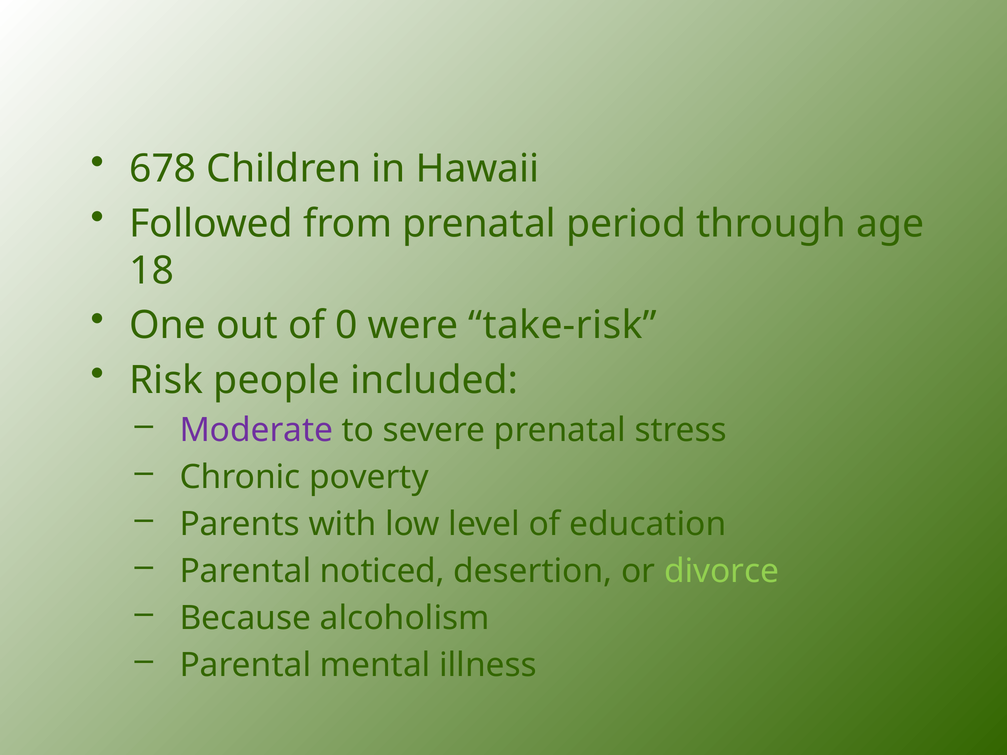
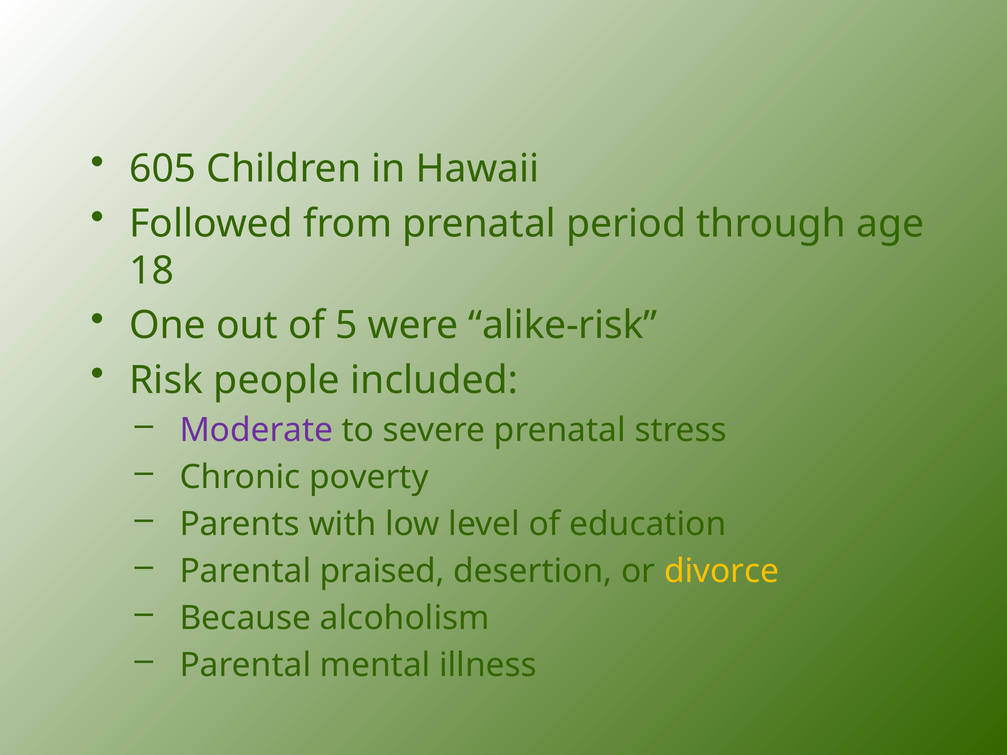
678: 678 -> 605
0: 0 -> 5
take-risk: take-risk -> alike-risk
noticed: noticed -> praised
divorce colour: light green -> yellow
